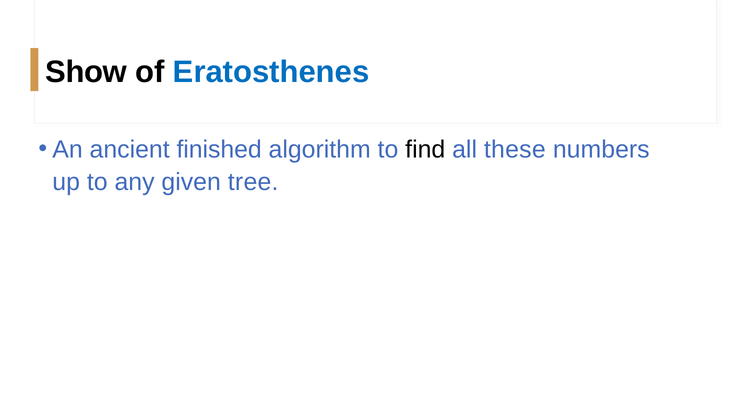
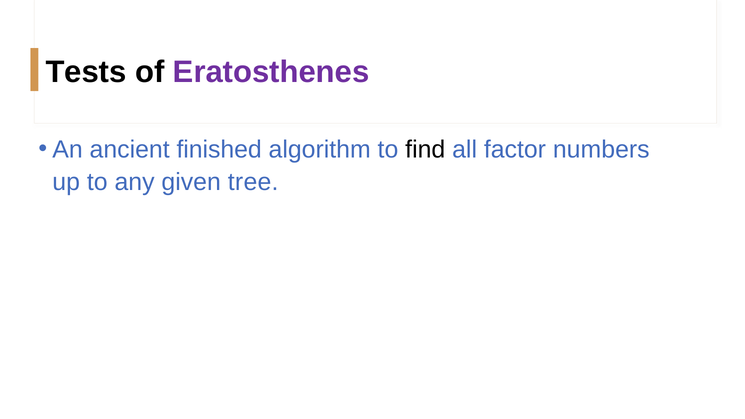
Show: Show -> Tests
Eratosthenes colour: blue -> purple
these: these -> factor
